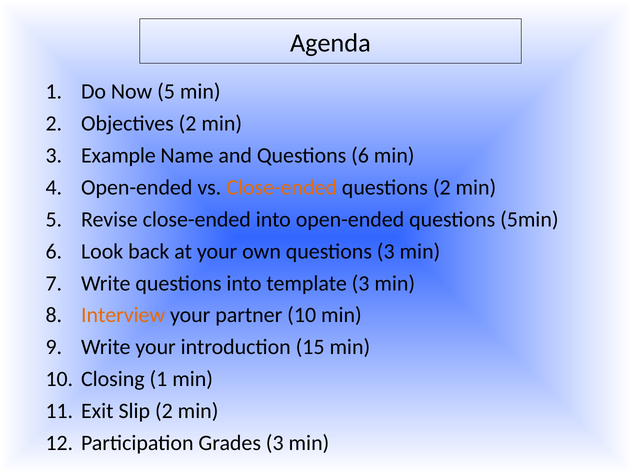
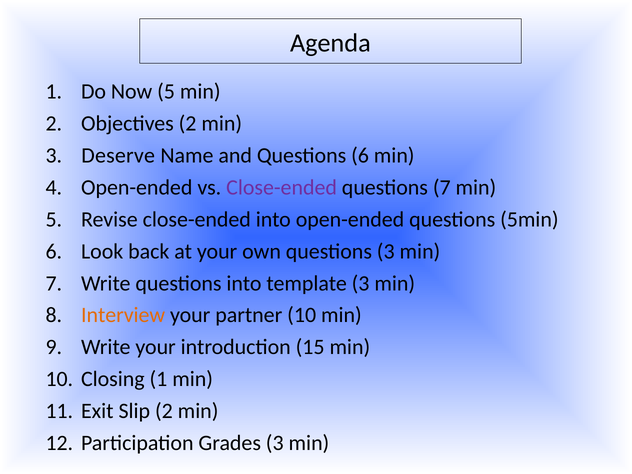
Example: Example -> Deserve
Close-ended at (282, 187) colour: orange -> purple
questions 2: 2 -> 7
